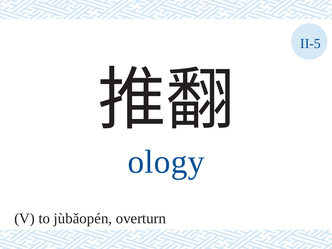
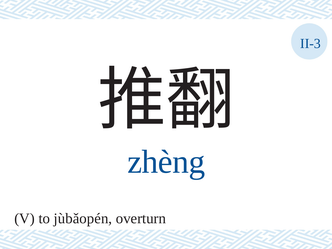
II-5: II-5 -> II-3
ology: ology -> zhèng
